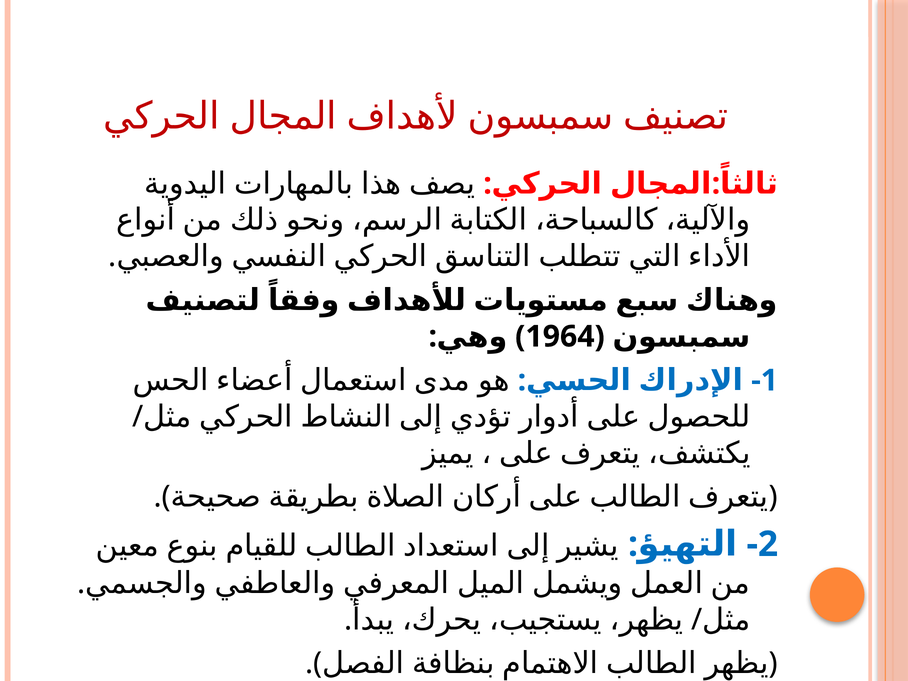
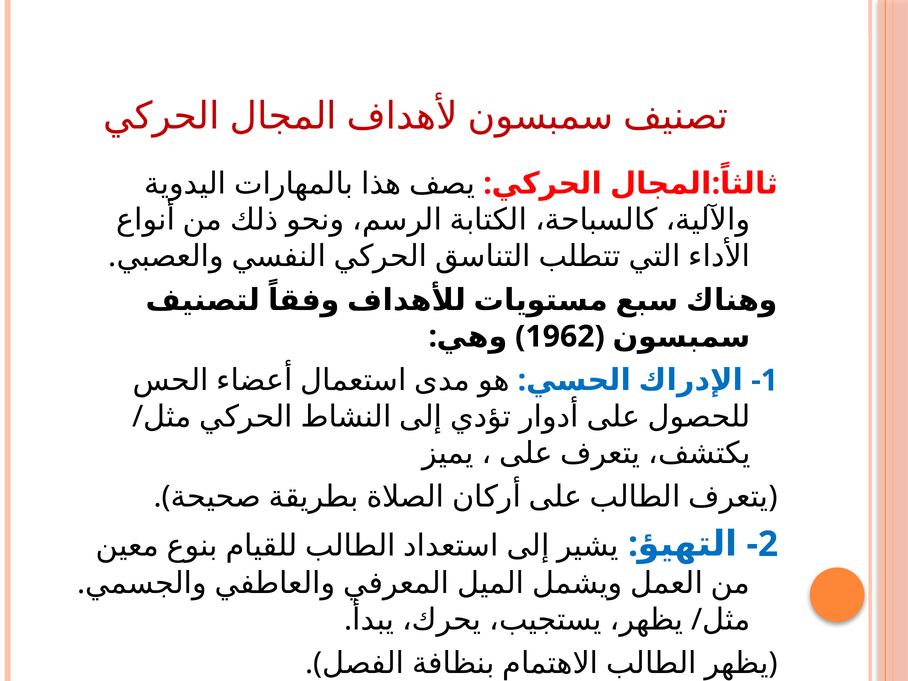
1964: 1964 -> 1962
